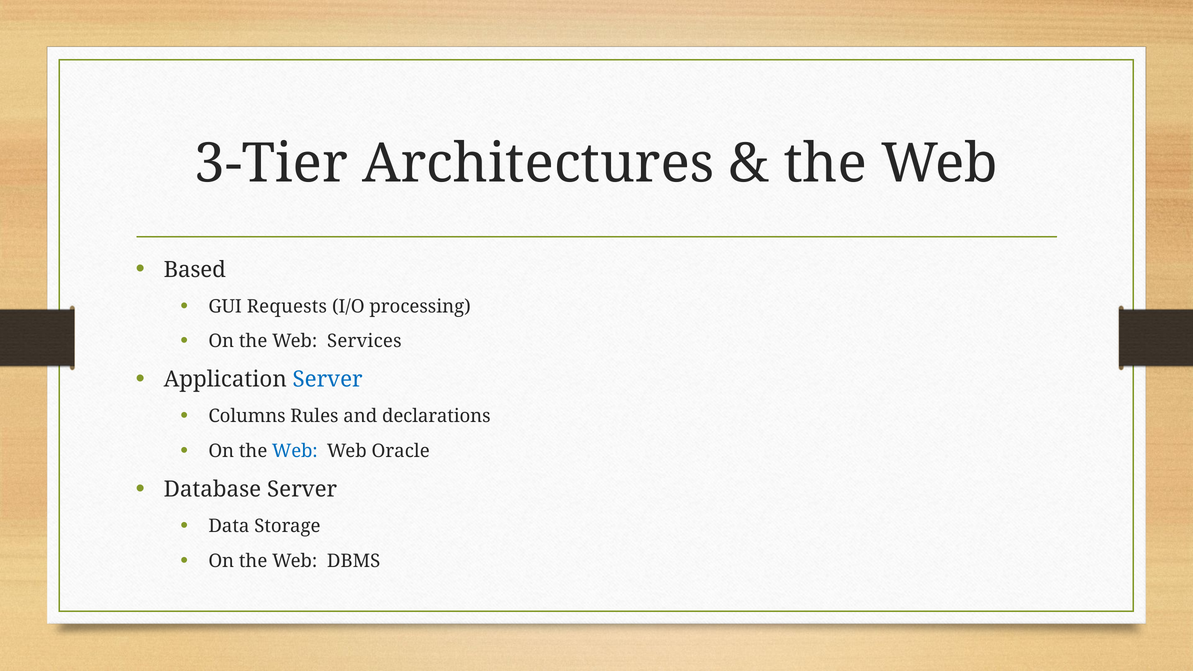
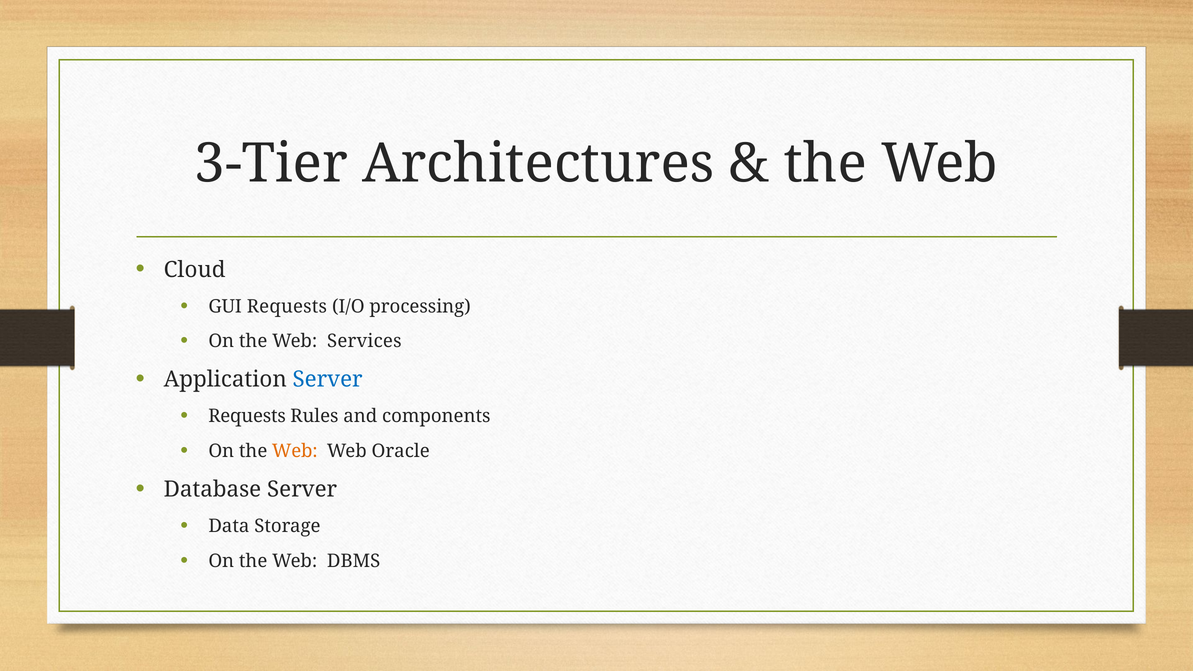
Based: Based -> Cloud
Columns at (247, 416): Columns -> Requests
declarations: declarations -> components
Web at (295, 451) colour: blue -> orange
